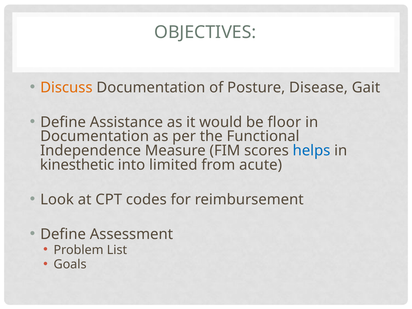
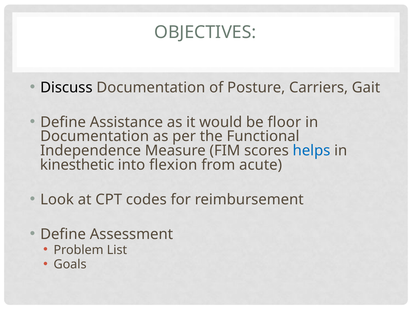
Discuss colour: orange -> black
Disease: Disease -> Carriers
limited: limited -> flexion
